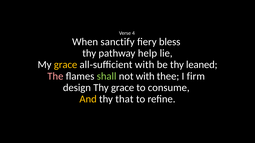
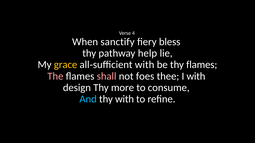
thy leaned: leaned -> flames
shall colour: light green -> pink
not with: with -> foes
I firm: firm -> with
Thy grace: grace -> more
And colour: yellow -> light blue
thy that: that -> with
